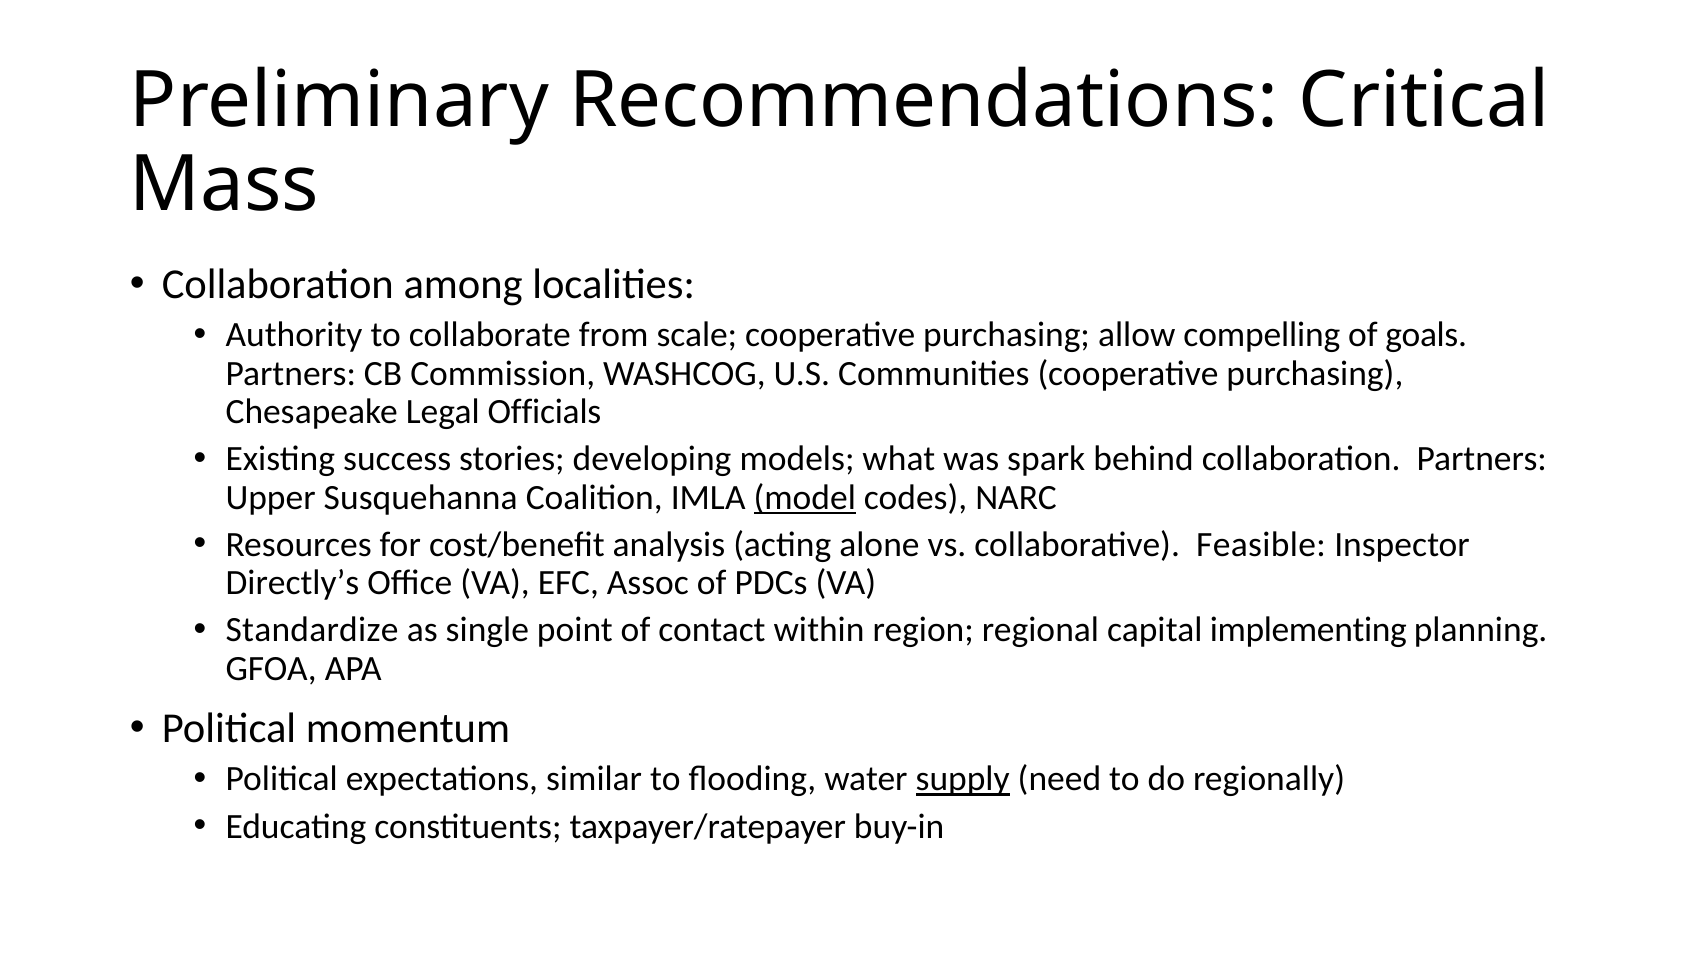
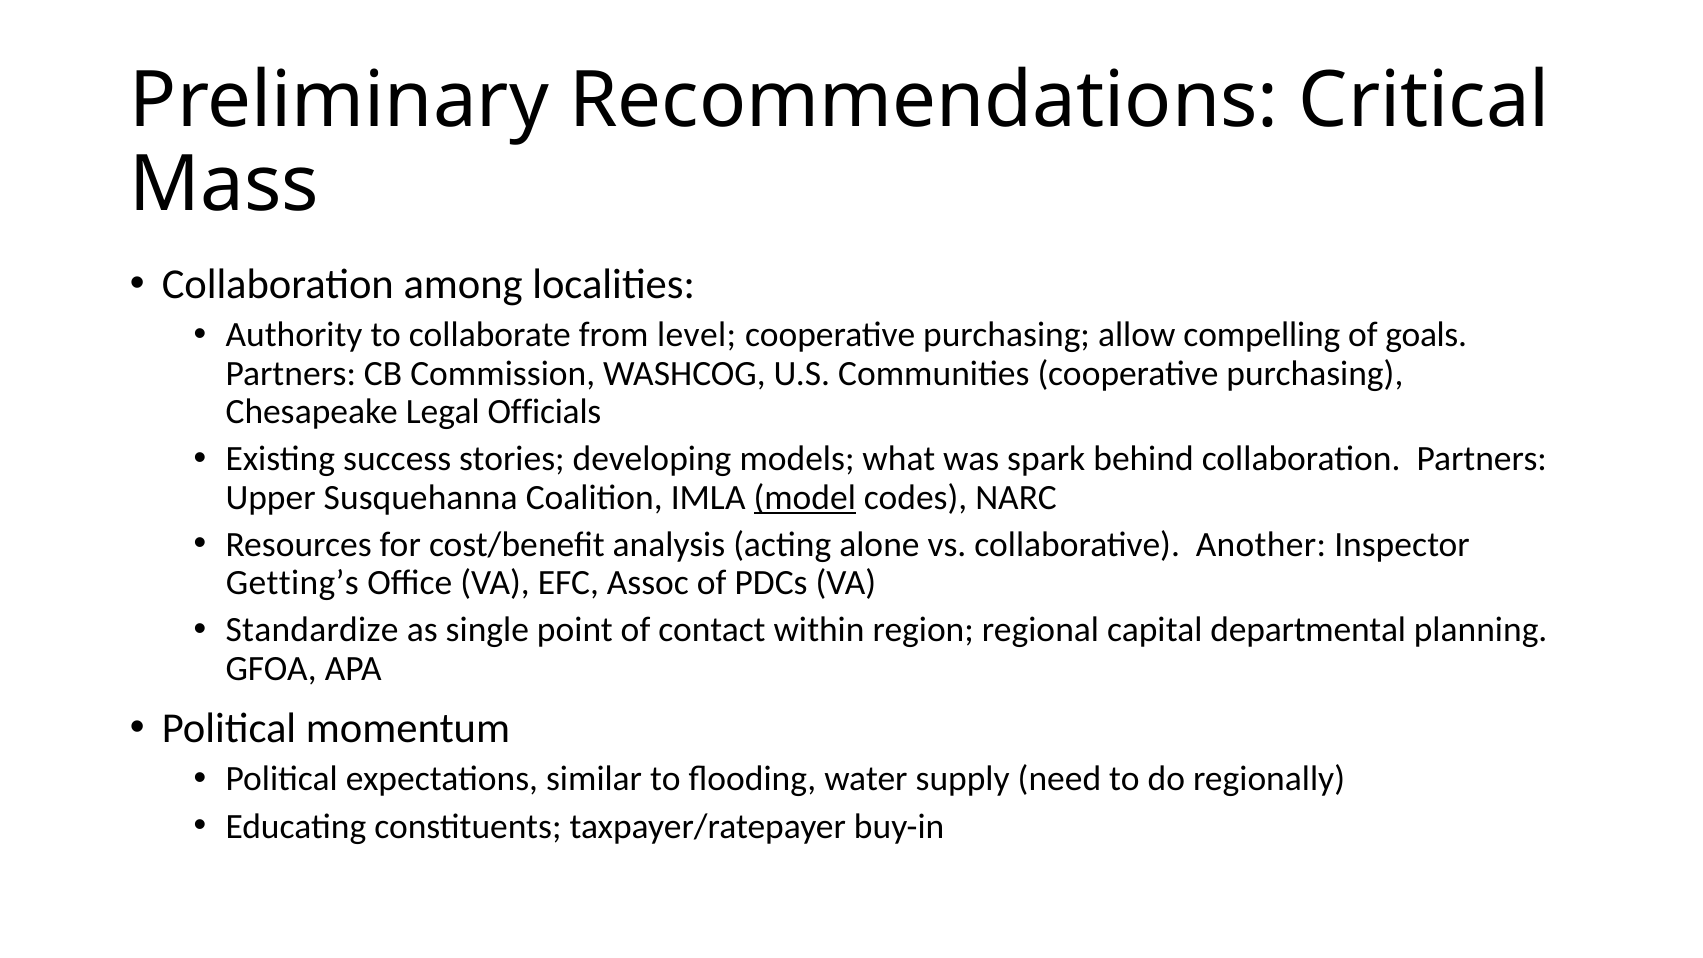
scale: scale -> level
Feasible: Feasible -> Another
Directly’s: Directly’s -> Getting’s
implementing: implementing -> departmental
supply underline: present -> none
